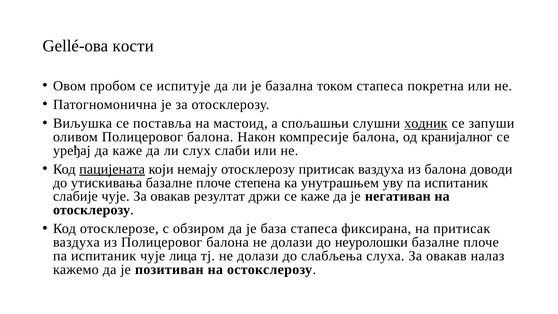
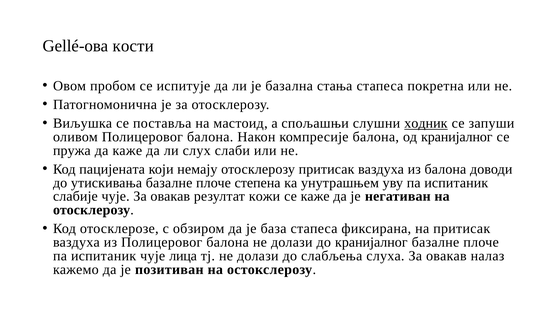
током: током -> стања
уређај: уређај -> пружа
пацијената underline: present -> none
држи: држи -> кожи
до неуролошки: неуролошки -> кранијалног
